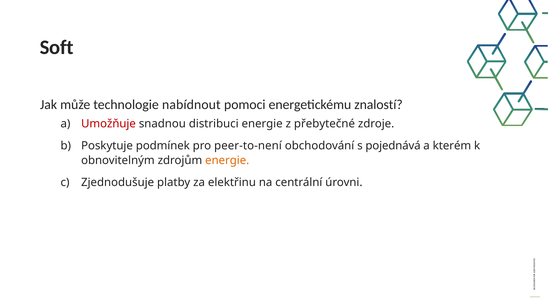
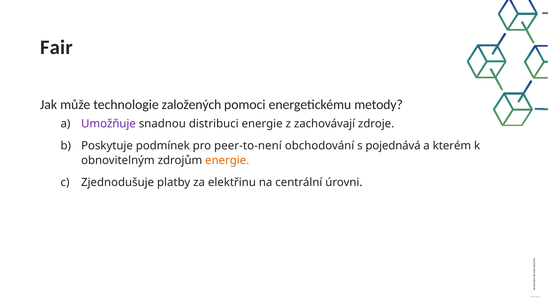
Soft: Soft -> Fair
nabídnout: nabídnout -> založených
znalostí: znalostí -> metody
Umožňuje colour: red -> purple
přebytečné: přebytečné -> zachovávají
